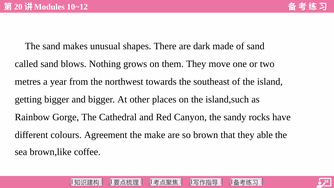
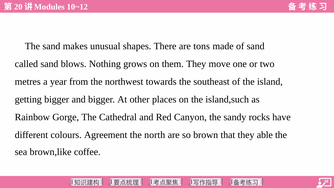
dark: dark -> tons
make: make -> north
